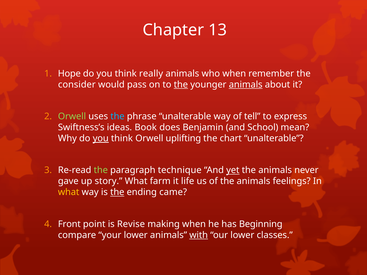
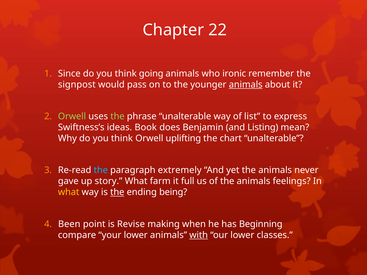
13: 13 -> 22
Hope: Hope -> Since
really: really -> going
who when: when -> ironic
consider: consider -> signpost
the at (181, 85) underline: present -> none
the at (117, 117) colour: light blue -> light green
tell: tell -> list
School: School -> Listing
you at (101, 139) underline: present -> none
the at (101, 170) colour: light green -> light blue
technique: technique -> extremely
yet underline: present -> none
life: life -> full
came: came -> being
Front: Front -> Been
